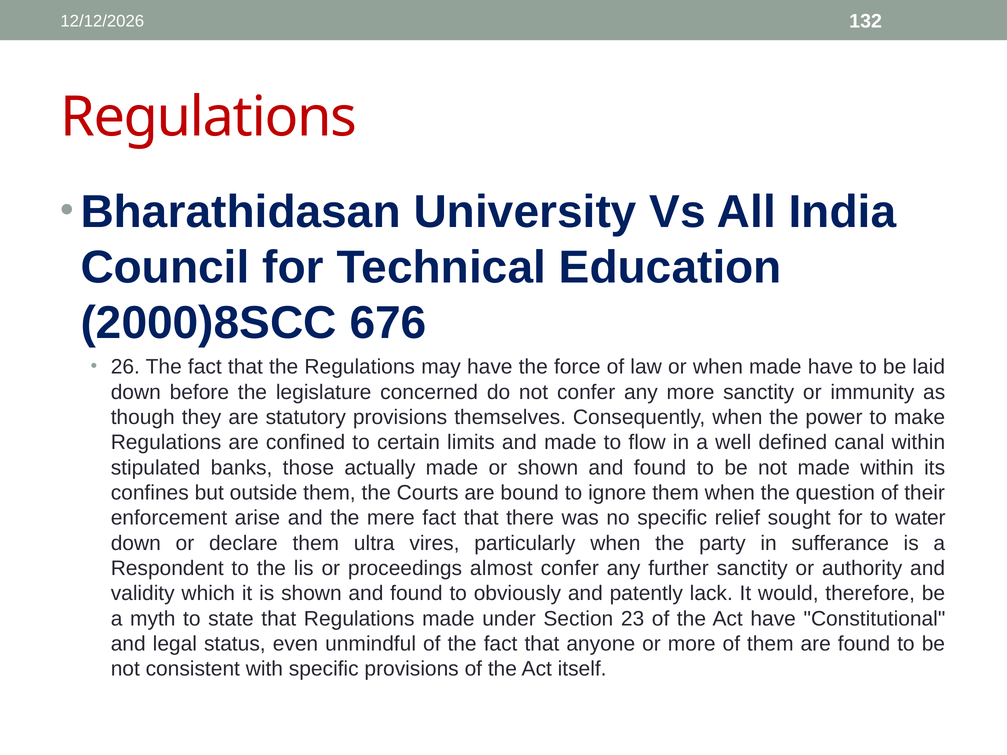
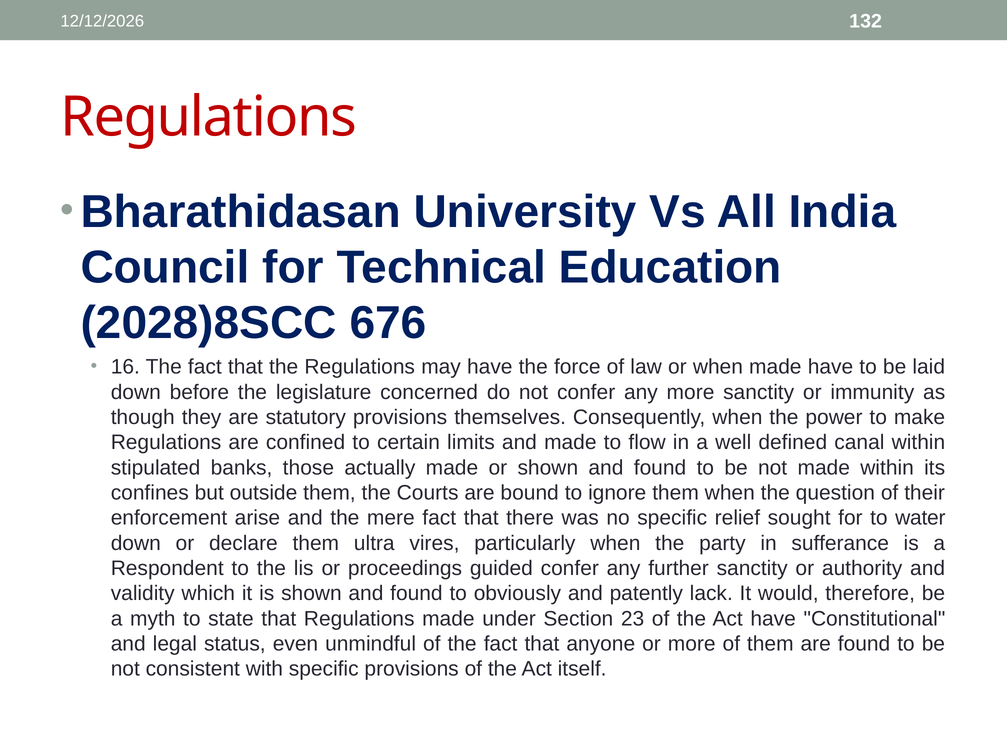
2000)8SCC: 2000)8SCC -> 2028)8SCC
26: 26 -> 16
almost: almost -> guided
